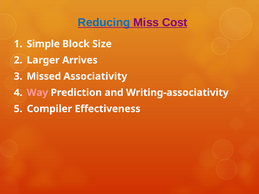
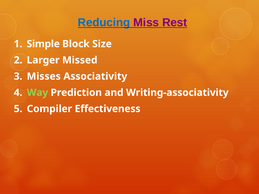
Cost: Cost -> Rest
Arrives: Arrives -> Missed
Missed: Missed -> Misses
Way colour: pink -> light green
